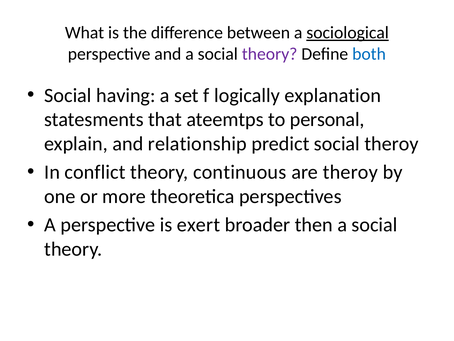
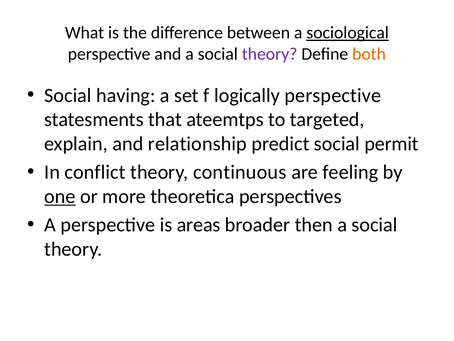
both colour: blue -> orange
logically explanation: explanation -> perspective
personal: personal -> targeted
social theroy: theroy -> permit
are theroy: theroy -> feeling
one underline: none -> present
exert: exert -> areas
